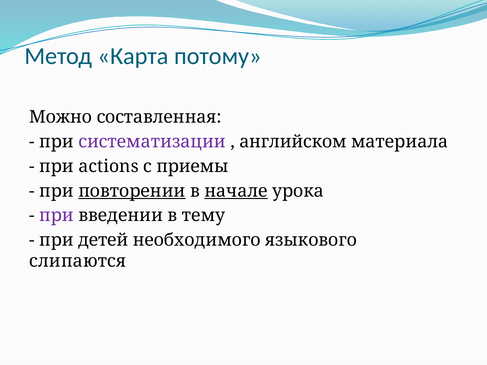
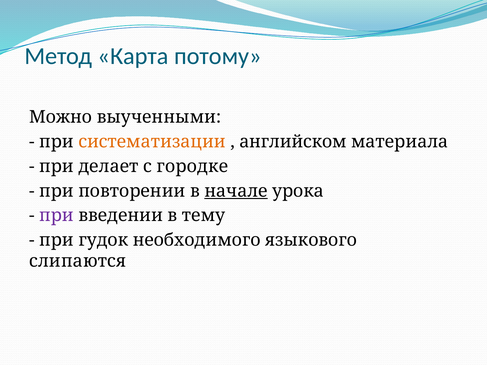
составленная: составленная -> выученными
систематизации colour: purple -> orange
actions: actions -> делает
приемы: приемы -> городке
повторении underline: present -> none
детей: детей -> гудок
